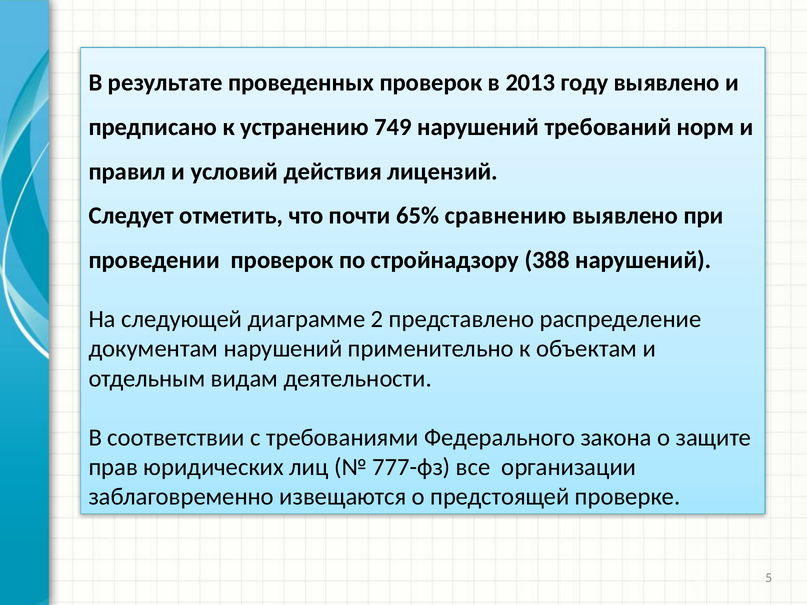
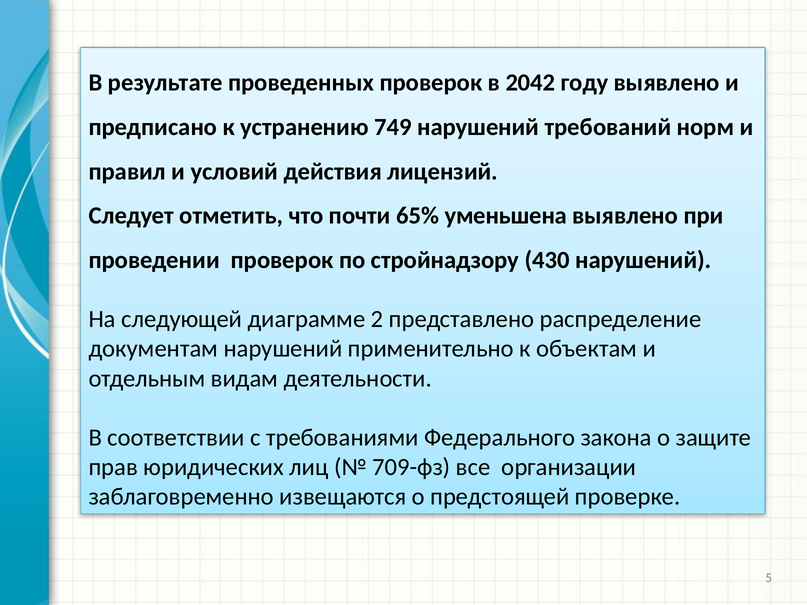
2013: 2013 -> 2042
сравнению: сравнению -> уменьшена
388: 388 -> 430
777-фз: 777-фз -> 709-фз
